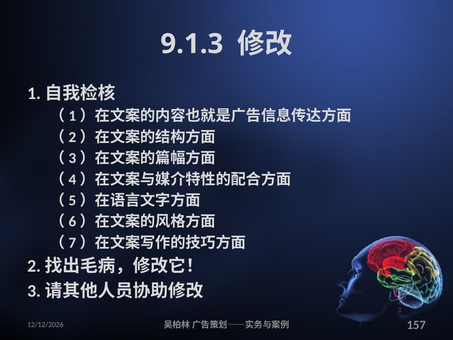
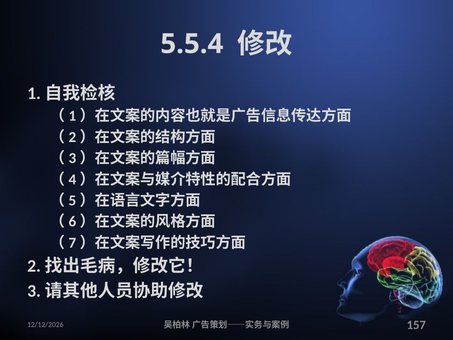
9.1.3: 9.1.3 -> 5.5.4
